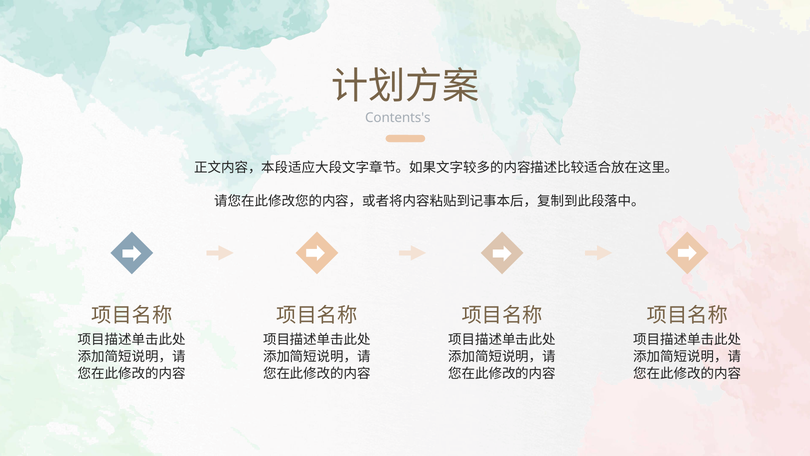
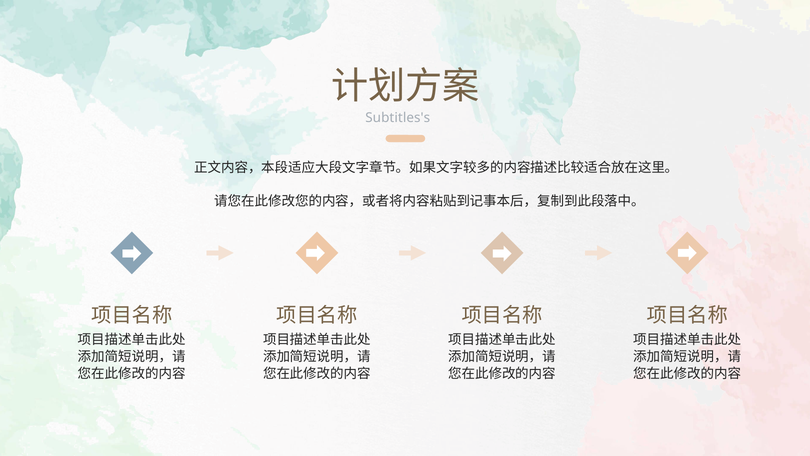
Contents's: Contents's -> Subtitles's
